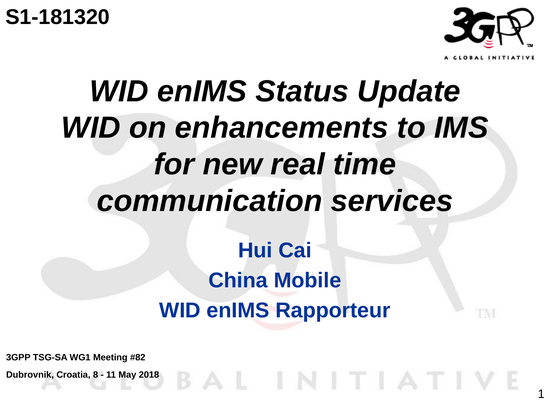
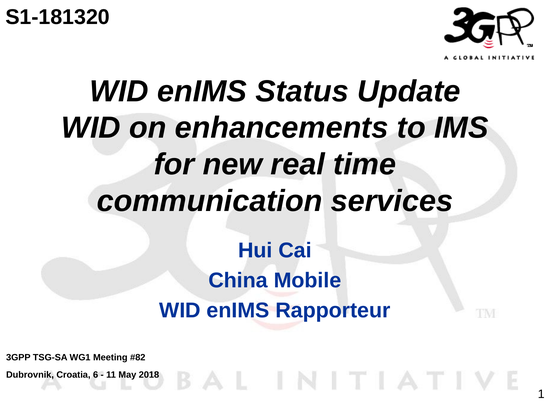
8: 8 -> 6
